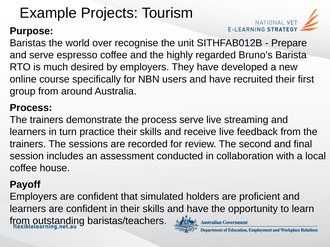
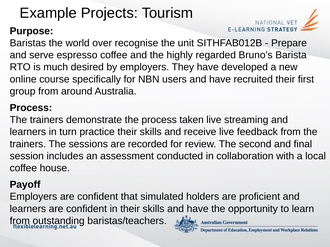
process serve: serve -> taken
